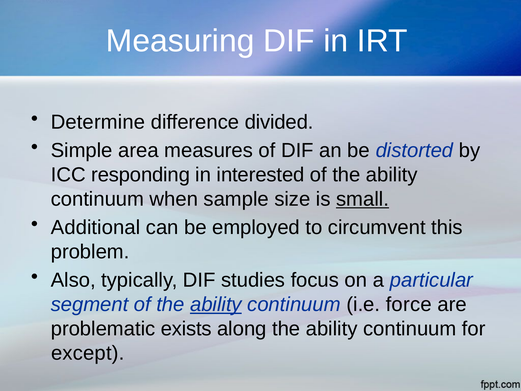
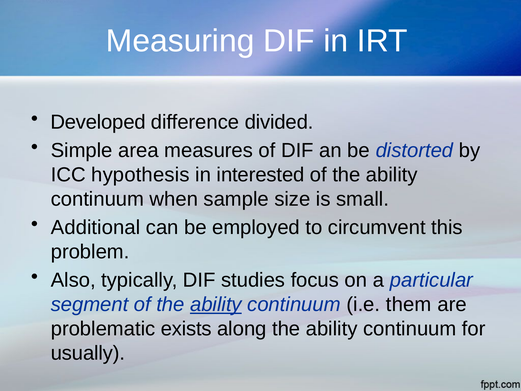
Determine: Determine -> Developed
responding: responding -> hypothesis
small underline: present -> none
force: force -> them
except: except -> usually
